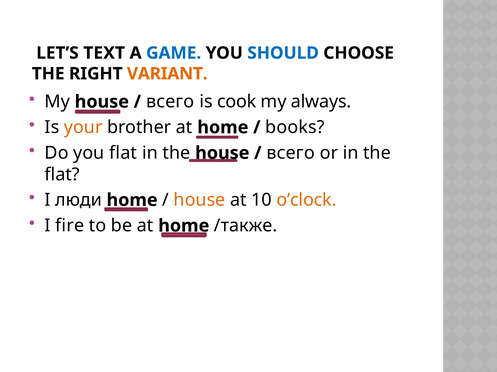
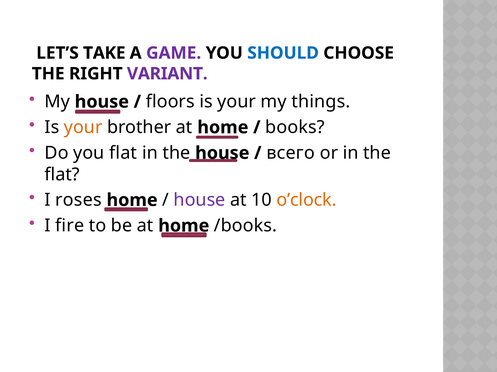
TEXT: TEXT -> TAKE
GAME colour: blue -> purple
VARIANT colour: orange -> purple
всего at (170, 102): всего -> floors
cook at (237, 102): cook -> your
always: always -> things
люди: люди -> roses
house at (199, 200) colour: orange -> purple
/также: /также -> /books
